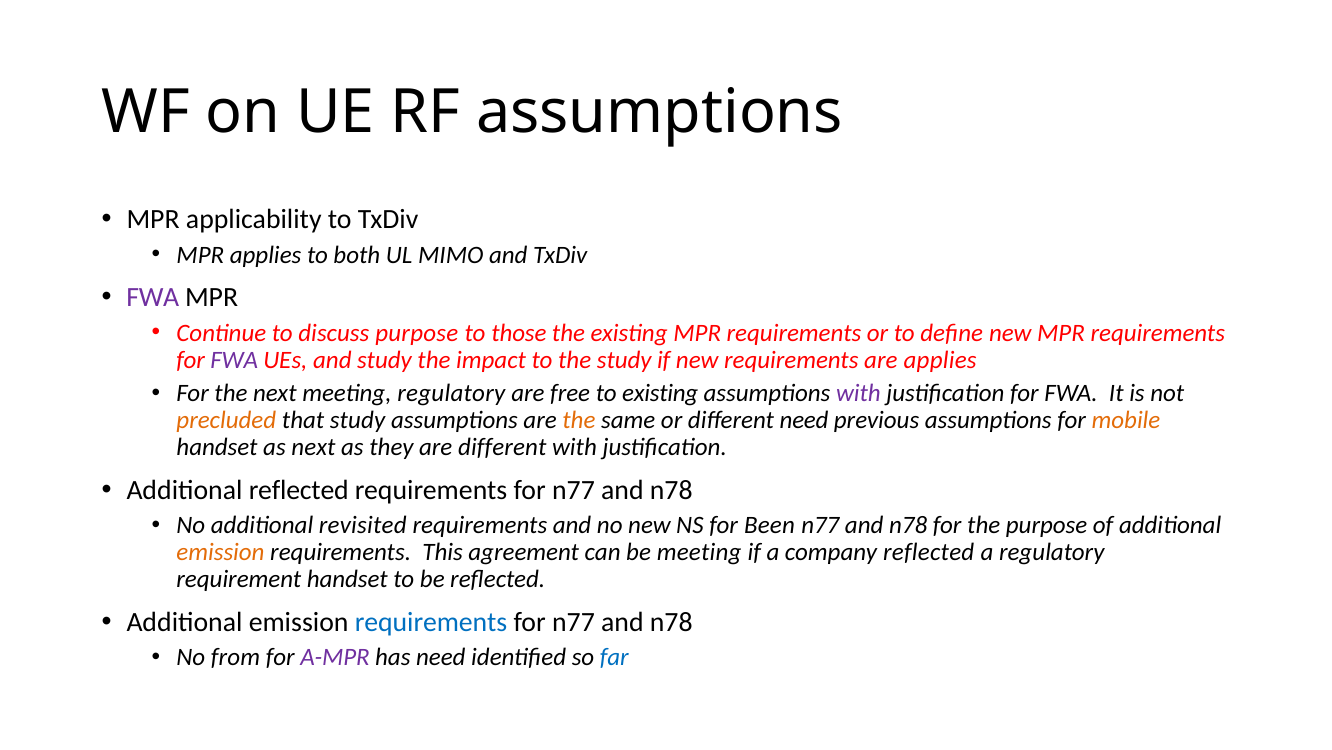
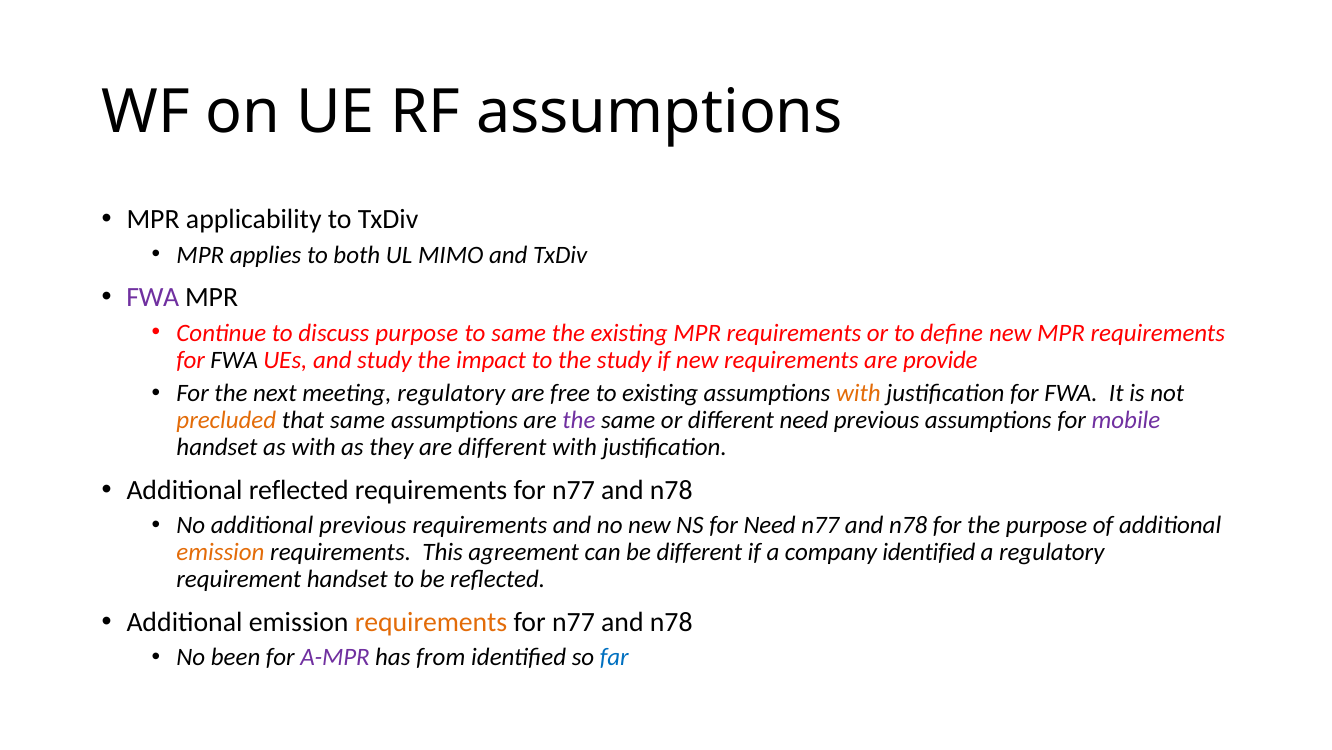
to those: those -> same
FWA at (234, 359) colour: purple -> black
are applies: applies -> provide
with at (858, 393) colour: purple -> orange
that study: study -> same
the at (579, 420) colour: orange -> purple
mobile colour: orange -> purple
as next: next -> with
additional revisited: revisited -> previous
for Been: Been -> Need
be meeting: meeting -> different
company reflected: reflected -> identified
requirements at (431, 621) colour: blue -> orange
from: from -> been
has need: need -> from
